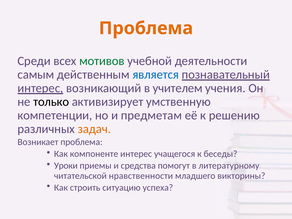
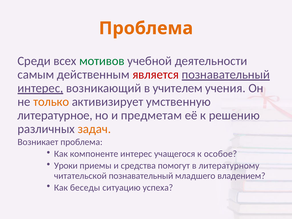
является colour: blue -> red
только colour: black -> orange
компетенции: компетенции -> литературное
беседы: беседы -> особое
читательской нравственности: нравственности -> познавательный
викторины: викторины -> владением
строить: строить -> беседы
